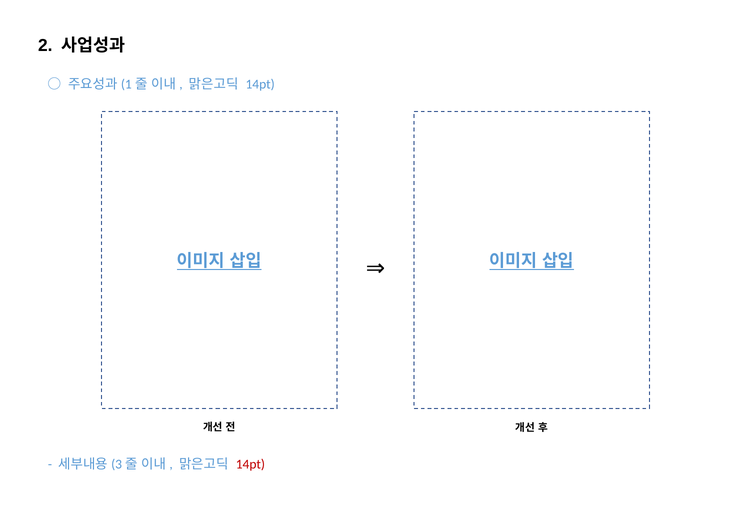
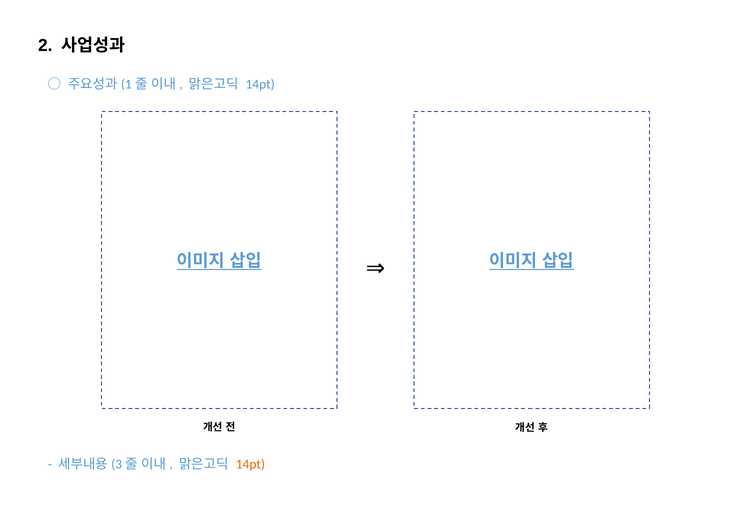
14pt at (250, 464) colour: red -> orange
